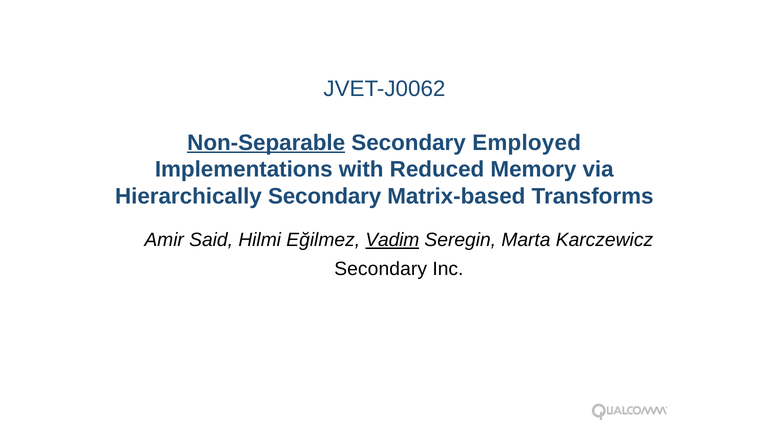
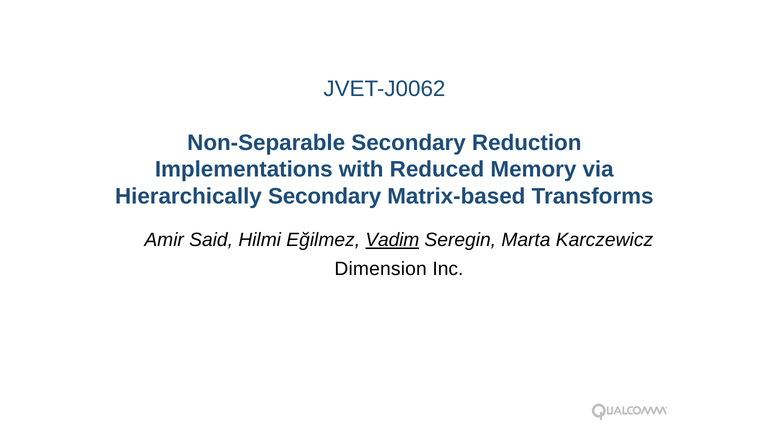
Non-Separable underline: present -> none
Employed: Employed -> Reduction
Secondary at (381, 269): Secondary -> Dimension
